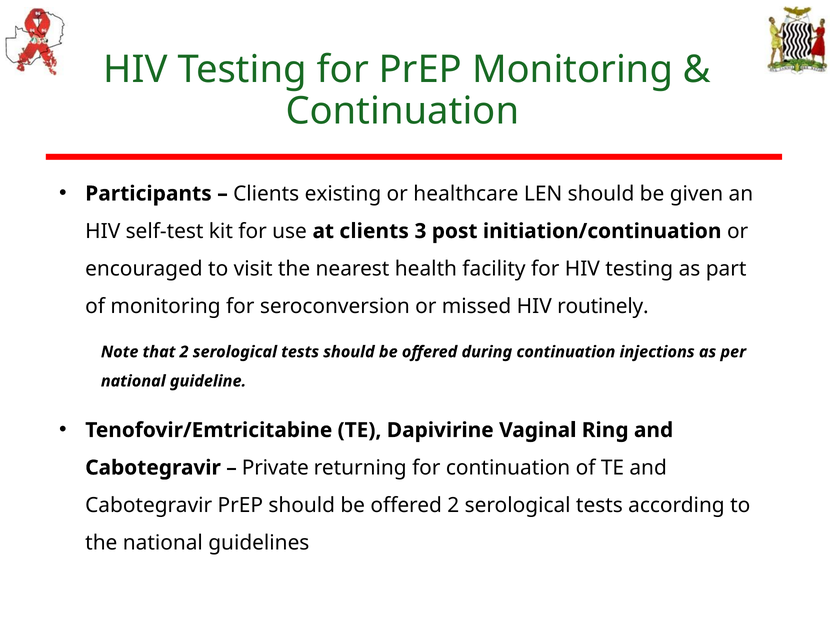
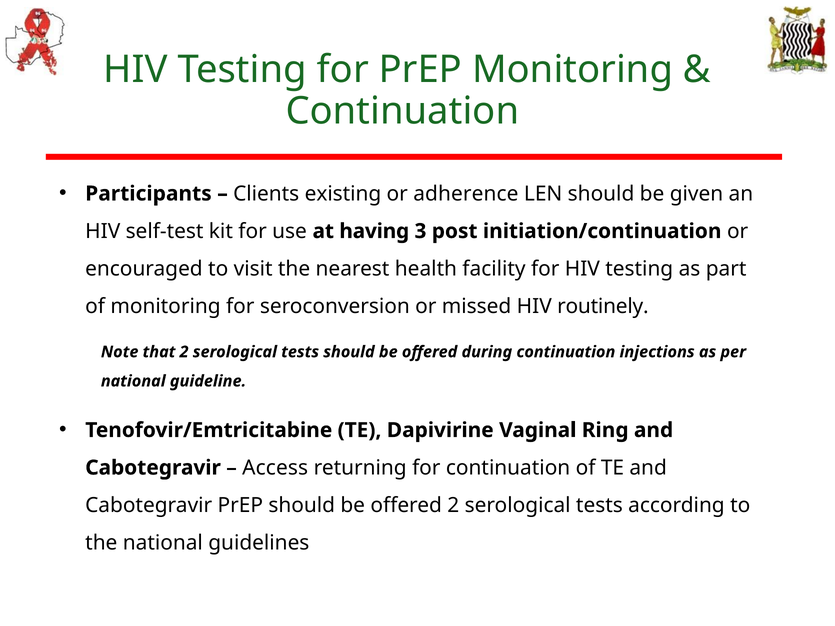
healthcare: healthcare -> adherence
at clients: clients -> having
Private: Private -> Access
